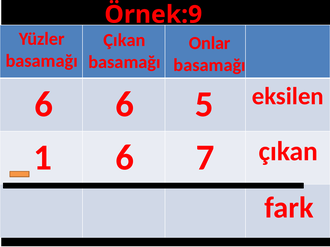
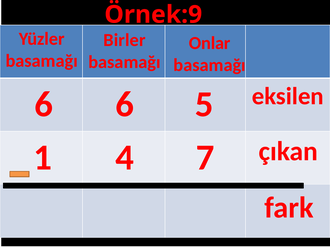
Çıkan at (125, 40): Çıkan -> Birler
1 6: 6 -> 4
